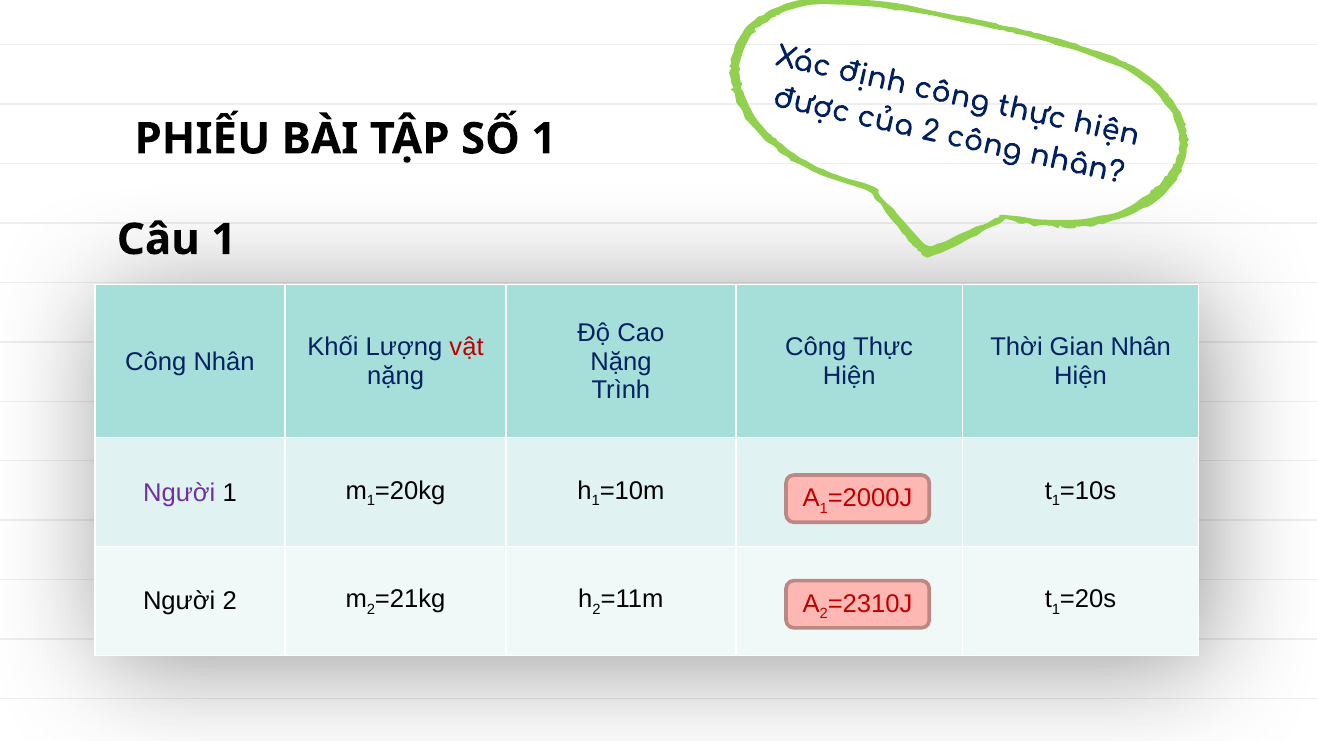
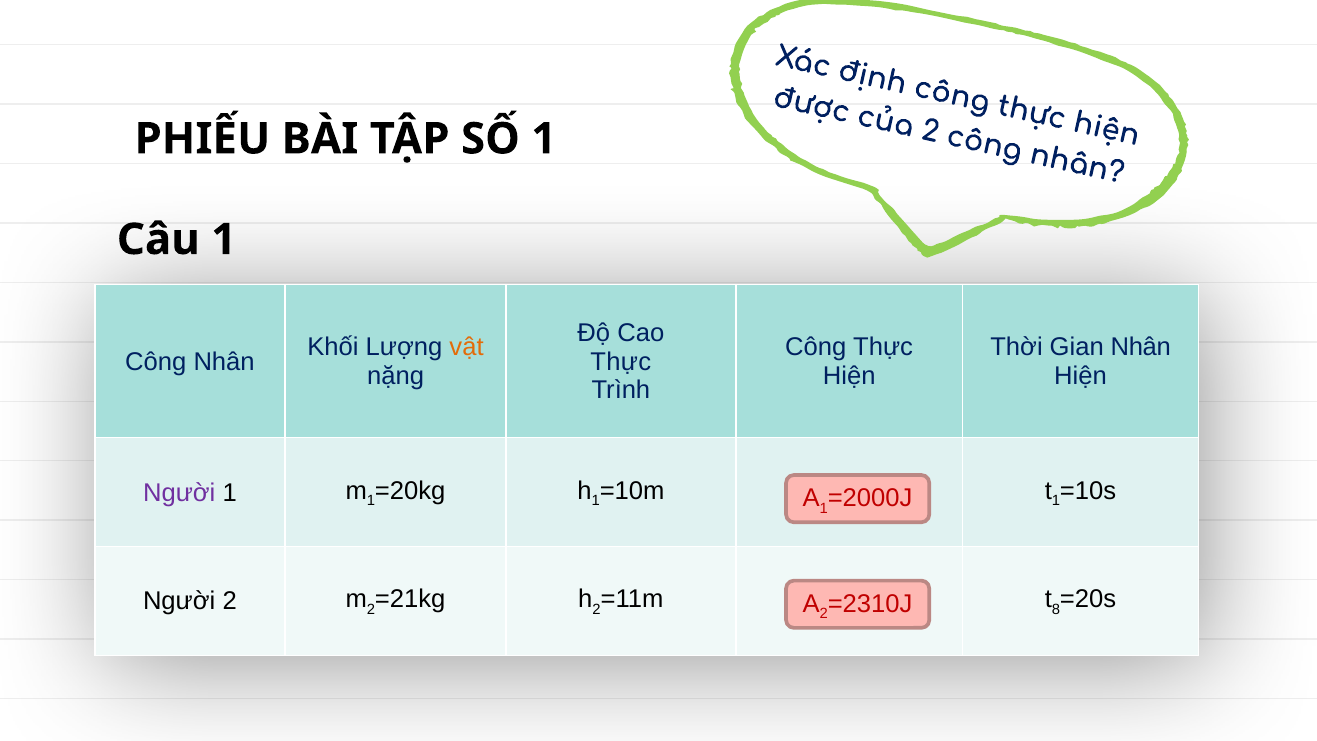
vật colour: red -> orange
Nặng at (621, 362): Nặng -> Thực
1 at (1056, 609): 1 -> 8
